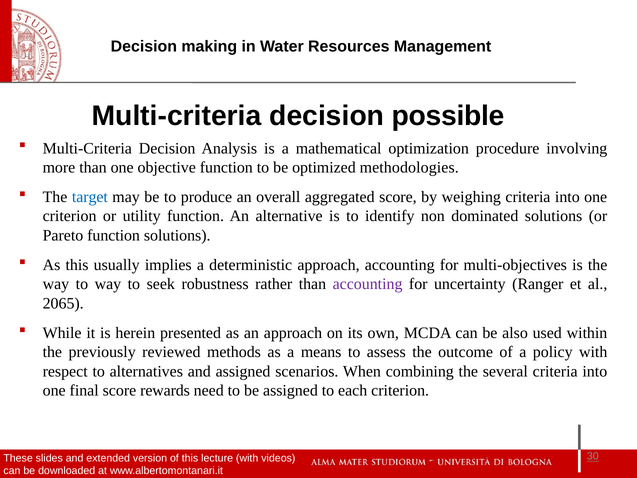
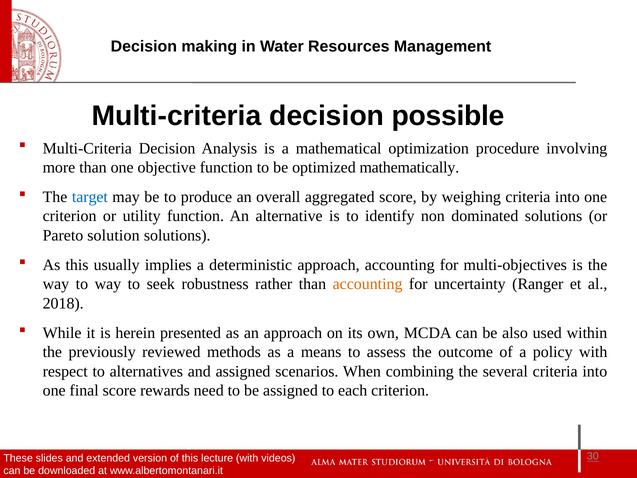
methodologies: methodologies -> mathematically
Pareto function: function -> solution
accounting at (368, 284) colour: purple -> orange
2065: 2065 -> 2018
